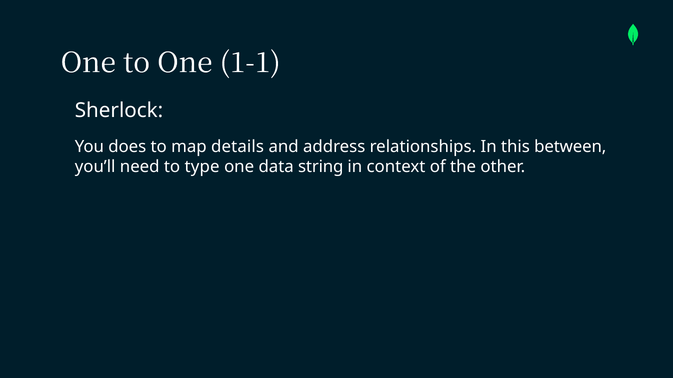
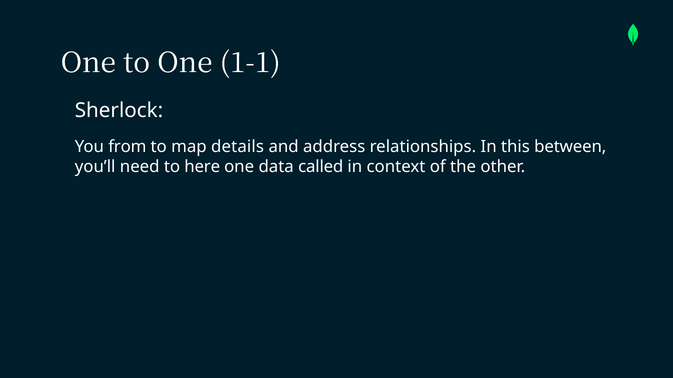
does: does -> from
type: type -> here
string: string -> called
